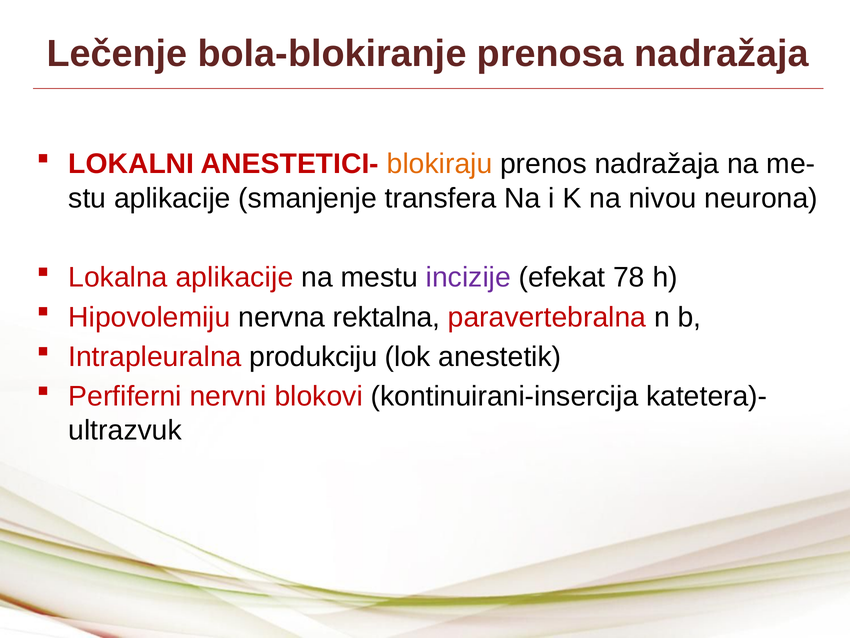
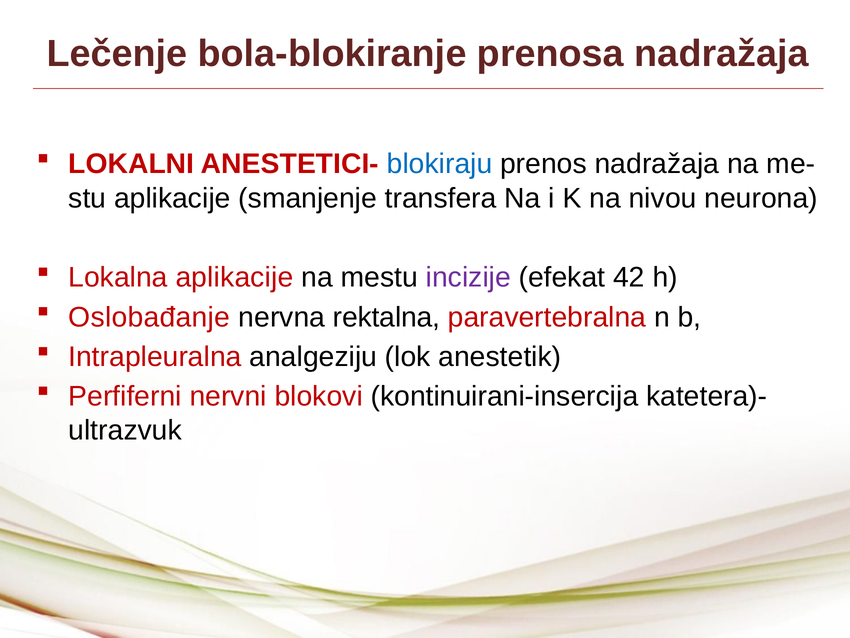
blokiraju colour: orange -> blue
78: 78 -> 42
Hipovolemiju: Hipovolemiju -> Oslobađanje
produkciju: produkciju -> analgeziju
